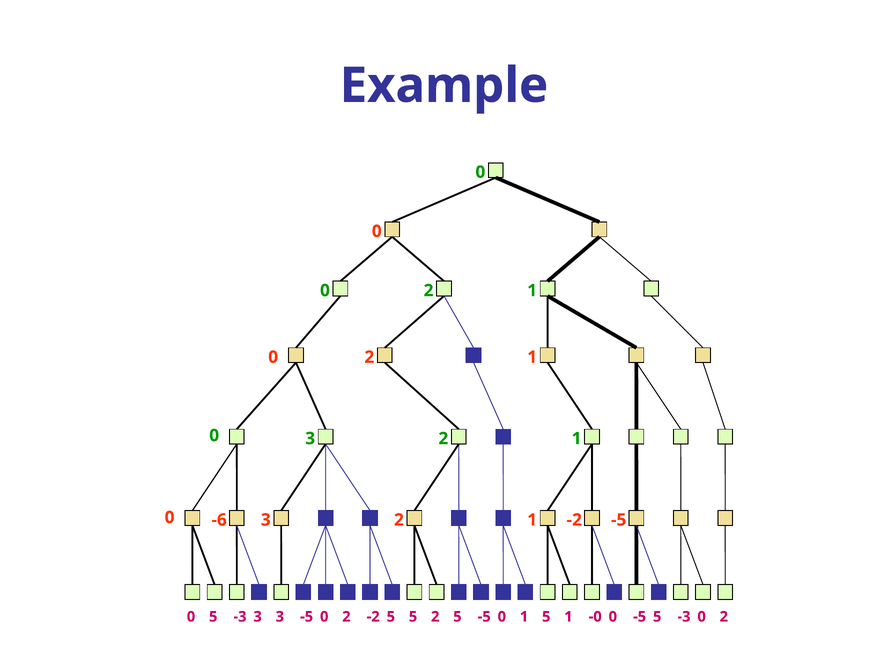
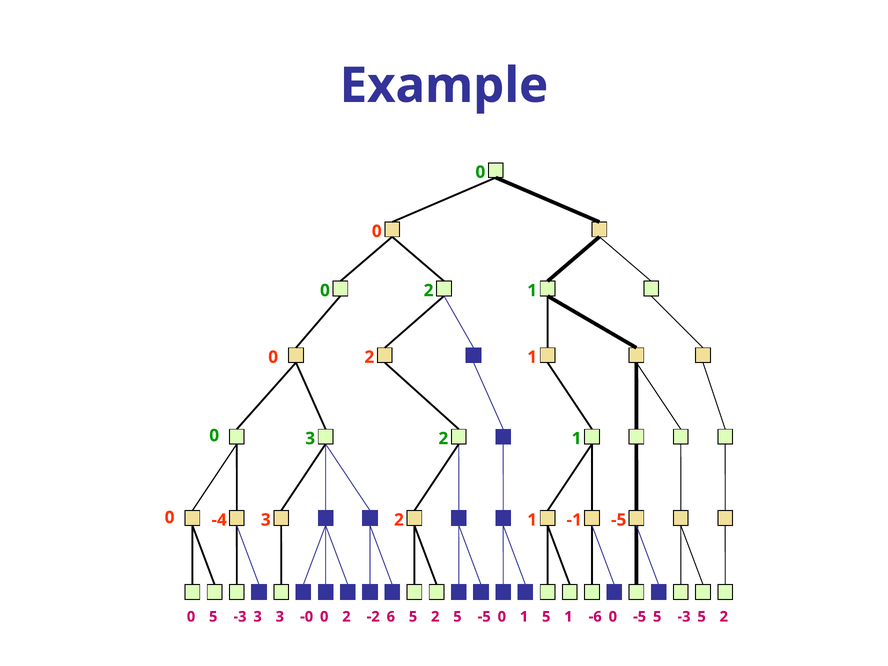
-6: -6 -> -4
-2 at (574, 520): -2 -> -1
-5 at (307, 617): -5 -> -0
-2 5: 5 -> 6
-0: -0 -> -6
0 at (702, 617): 0 -> 5
